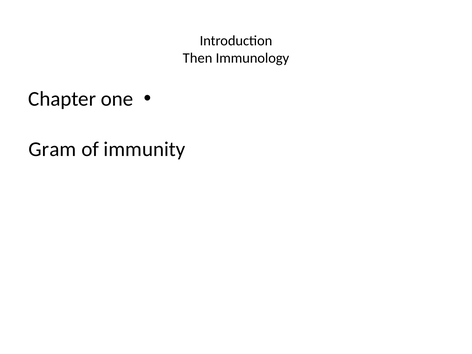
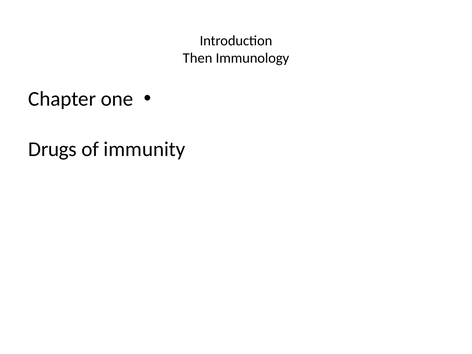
Gram: Gram -> Drugs
